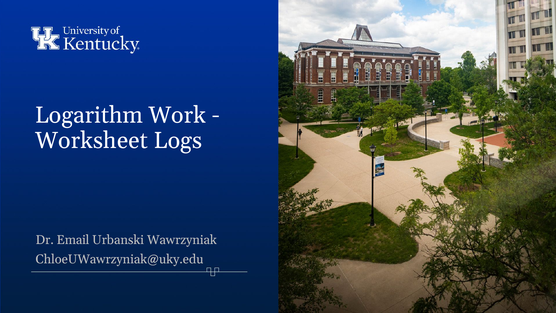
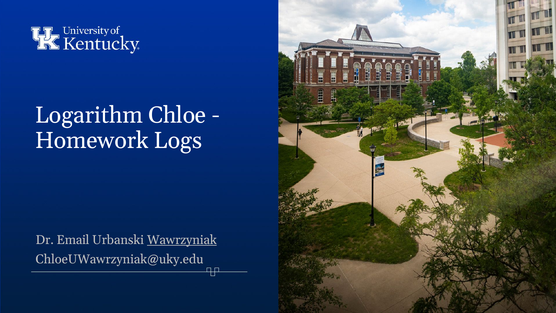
Work: Work -> Chloe
Worksheet: Worksheet -> Homework
Wawrzyniak underline: none -> present
